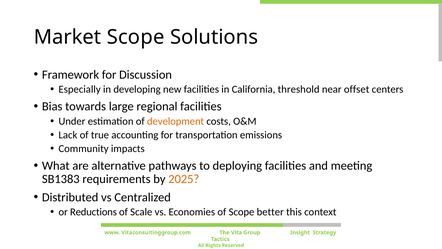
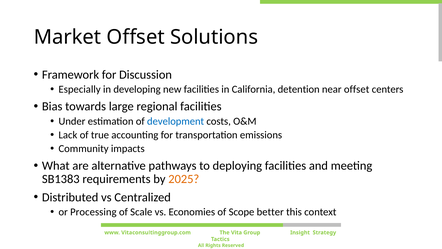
Market Scope: Scope -> Offset
threshold: threshold -> detention
development colour: orange -> blue
Reductions: Reductions -> Processing
